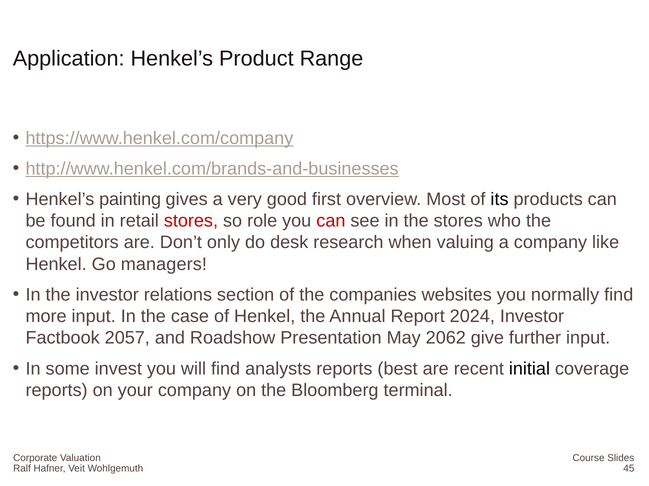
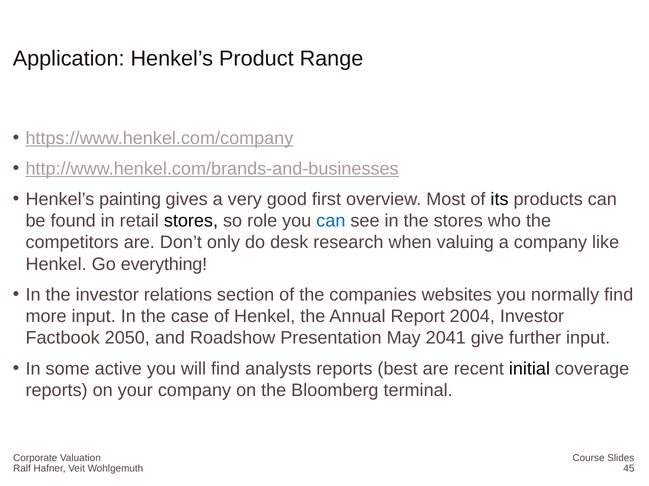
stores at (191, 221) colour: red -> black
can at (331, 221) colour: red -> blue
managers: managers -> everything
2024: 2024 -> 2004
2057: 2057 -> 2050
2062: 2062 -> 2041
invest: invest -> active
